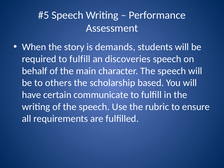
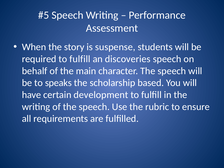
demands: demands -> suspense
others: others -> speaks
communicate: communicate -> development
